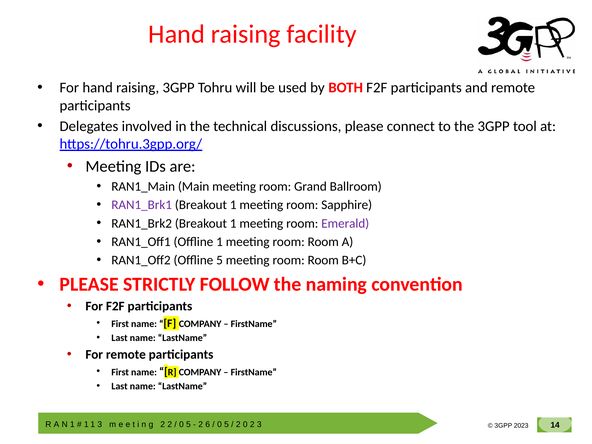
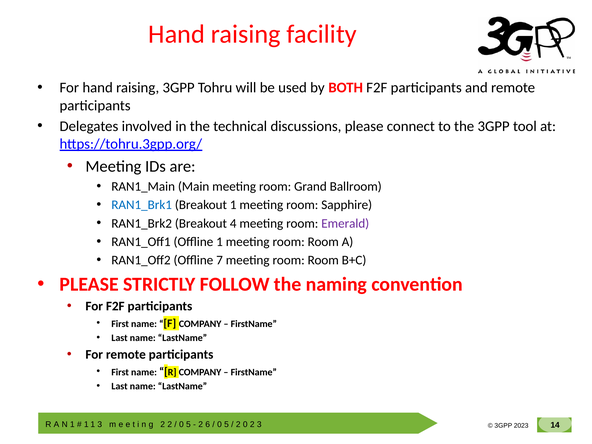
RAN1_Brk1 colour: purple -> blue
RAN1_Brk2 Breakout 1: 1 -> 4
Offline 5: 5 -> 7
